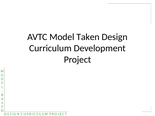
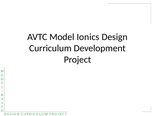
Taken: Taken -> Ionics
